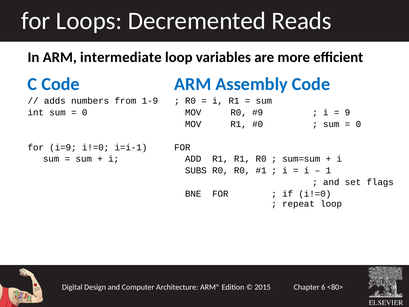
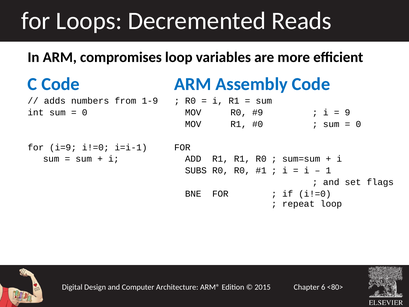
intermediate: intermediate -> compromises
